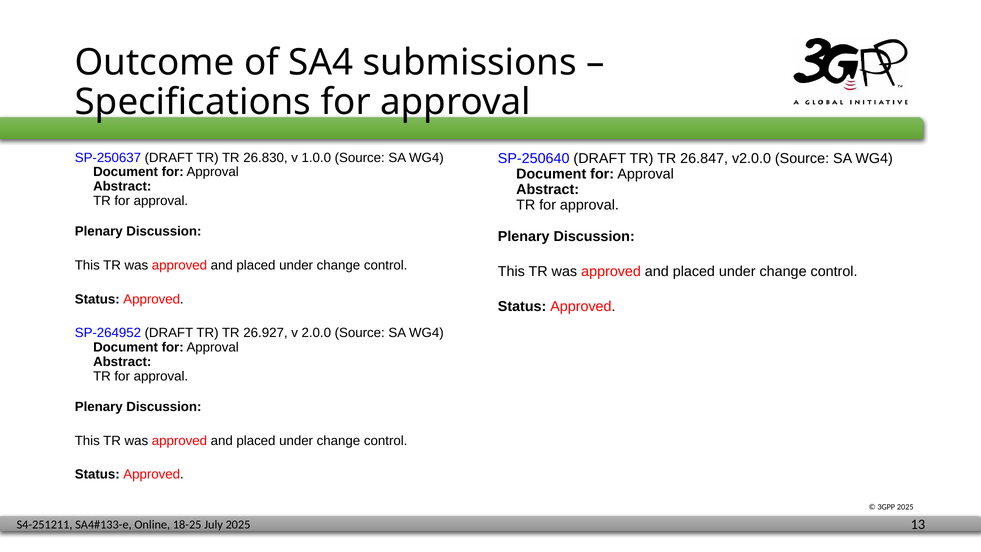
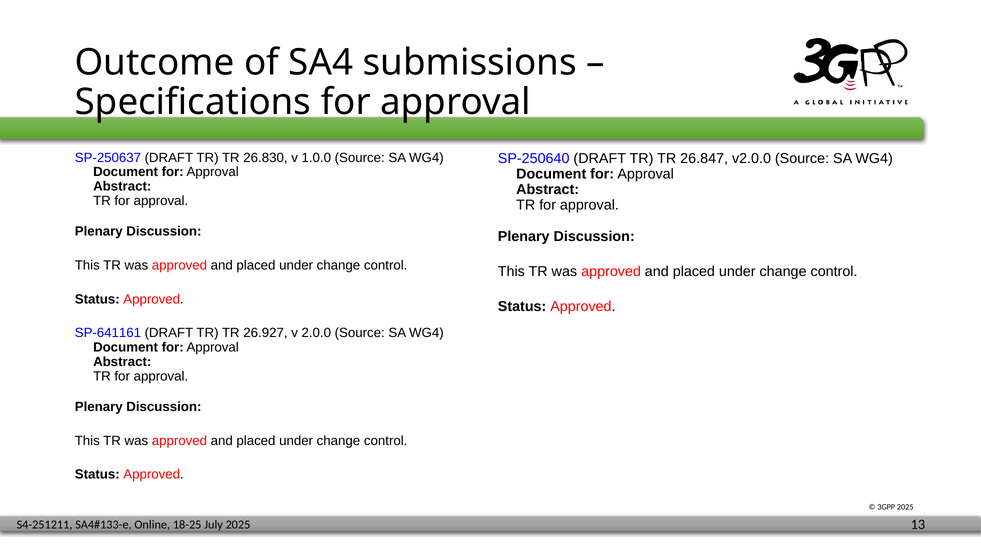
SP-264952: SP-264952 -> SP-641161
